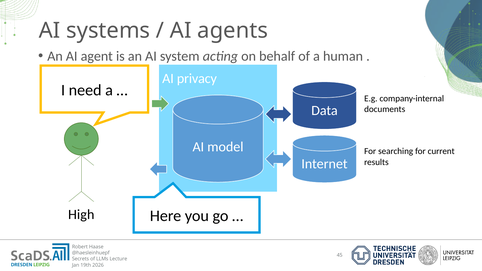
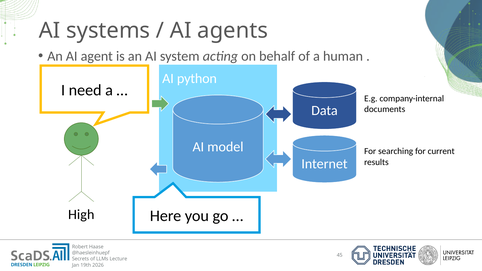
privacy: privacy -> python
